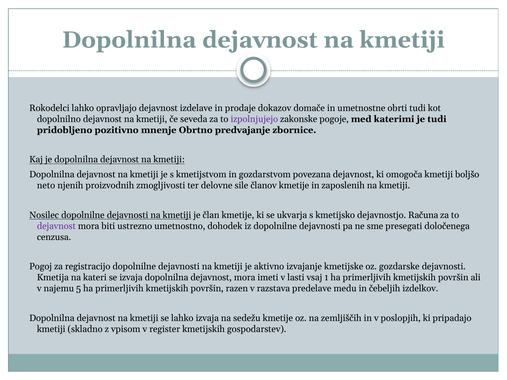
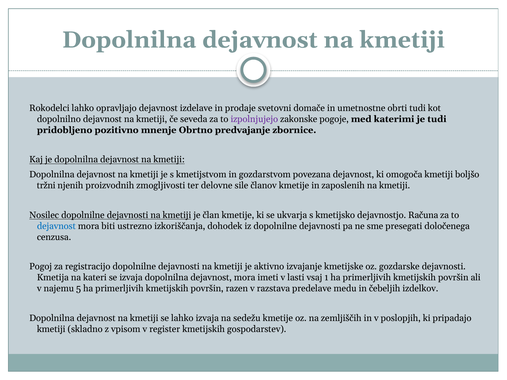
dokazov: dokazov -> svetovni
neto: neto -> tržni
dejavnost at (56, 226) colour: purple -> blue
umetnostno: umetnostno -> izkoriščanja
